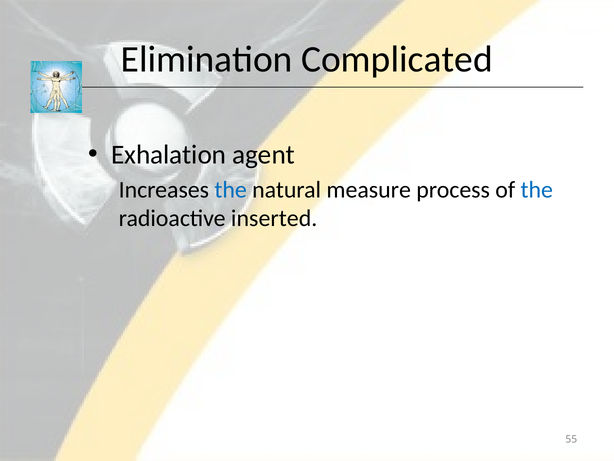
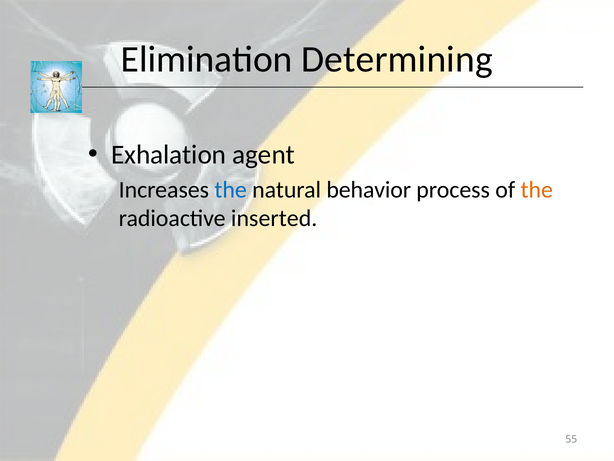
Complicated: Complicated -> Determining
measure: measure -> behavior
the at (537, 190) colour: blue -> orange
